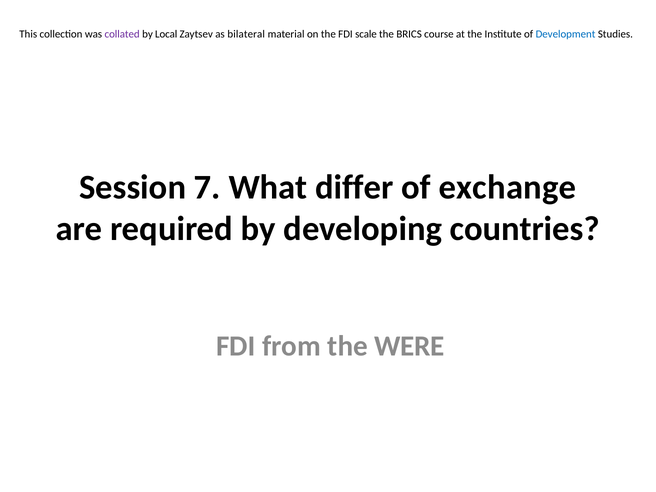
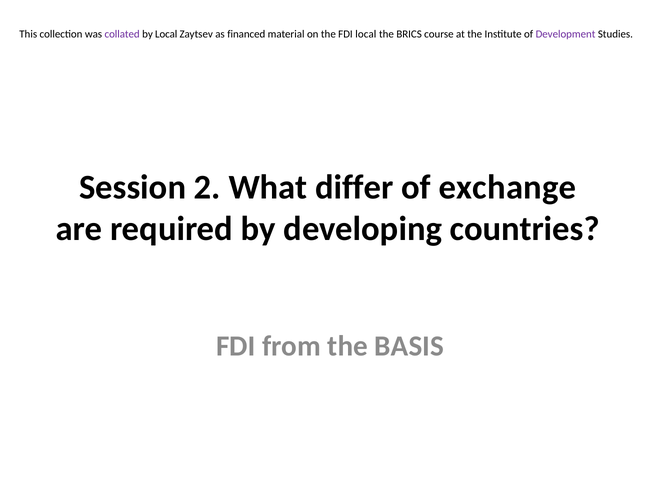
bilateral: bilateral -> financed
FDI scale: scale -> local
Development colour: blue -> purple
7: 7 -> 2
WERE: WERE -> BASIS
